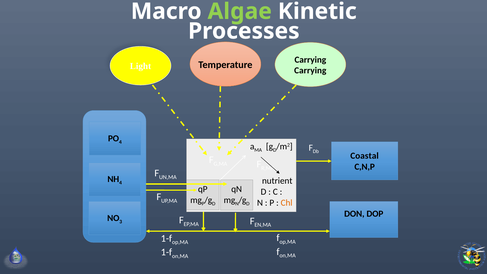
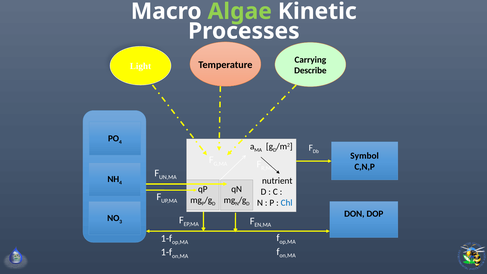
Carrying at (310, 71): Carrying -> Describe
Coastal: Coastal -> Symbol
Chl colour: orange -> blue
